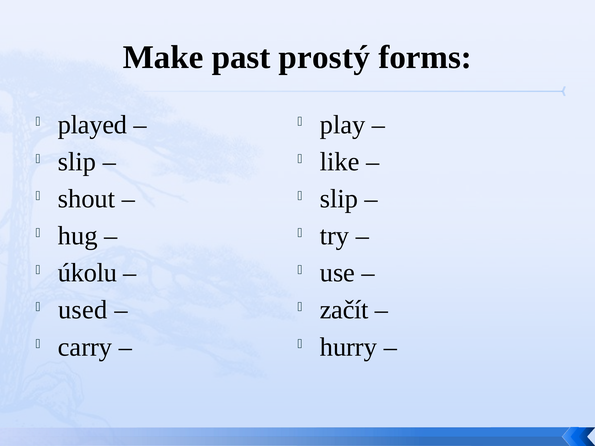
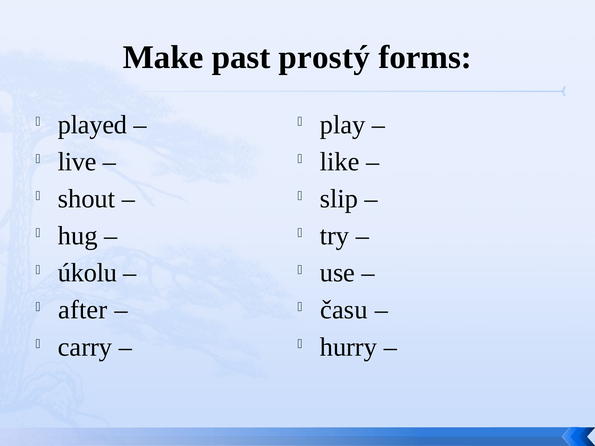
slip at (77, 162): slip -> live
used: used -> after
začít: začít -> času
